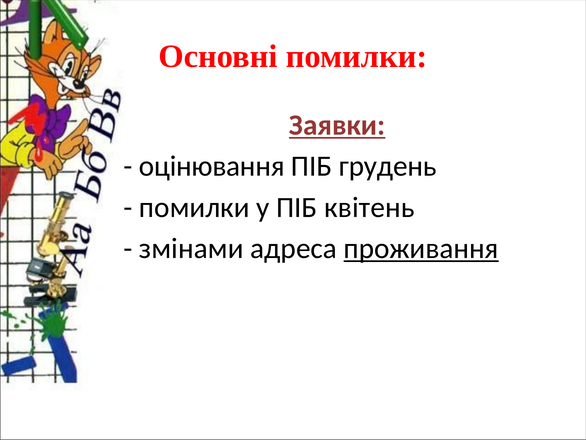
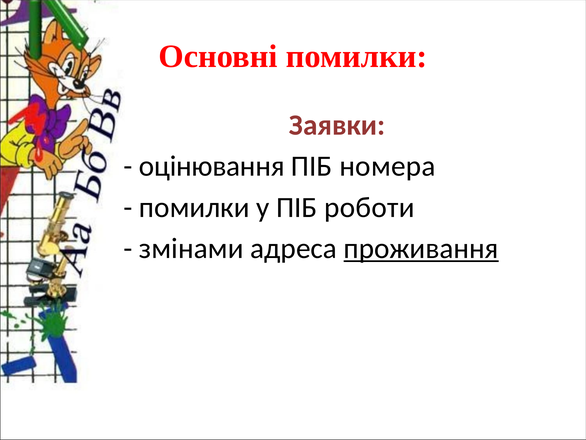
Заявки underline: present -> none
грудень: грудень -> номера
квітень: квітень -> роботи
